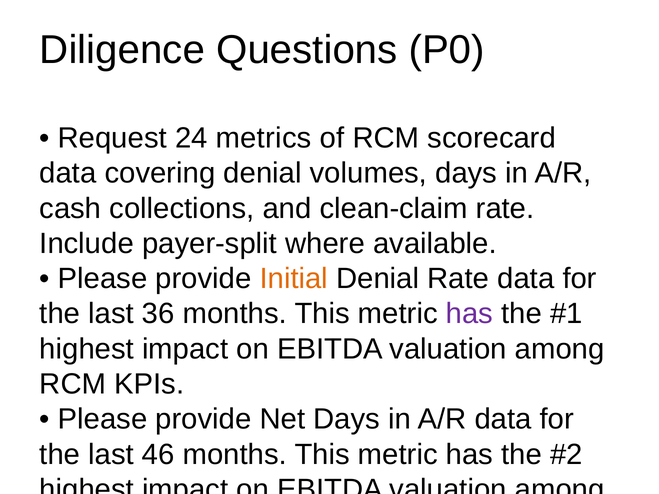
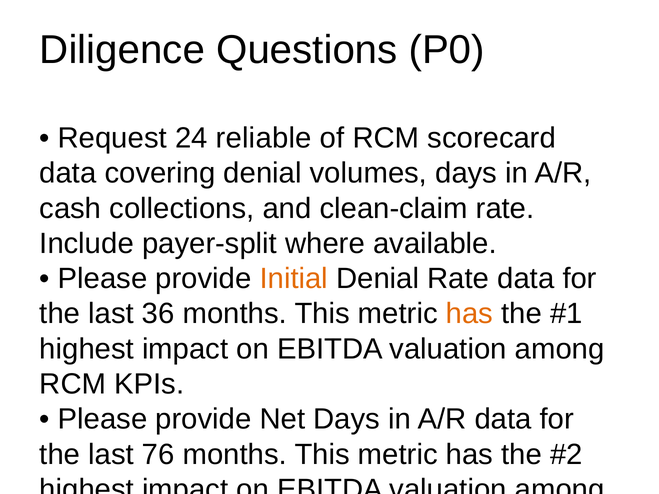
metrics: metrics -> reliable
has at (469, 314) colour: purple -> orange
46: 46 -> 76
